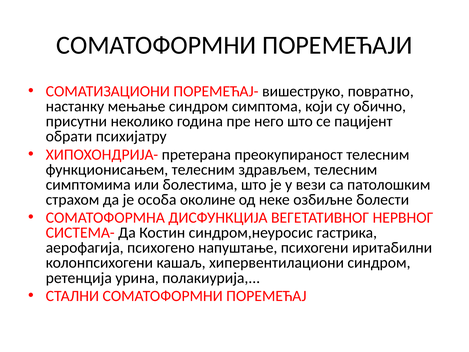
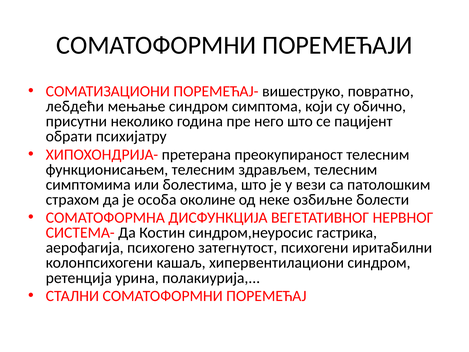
настанку: настанку -> лебдећи
напуштање: напуштање -> затегнутост
